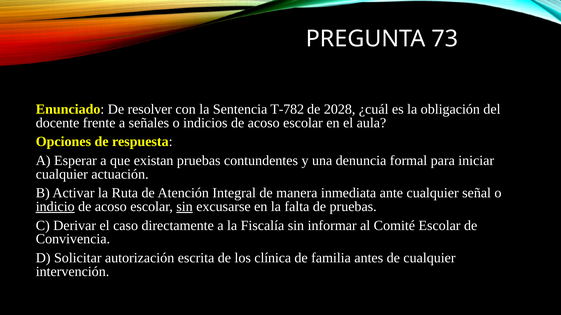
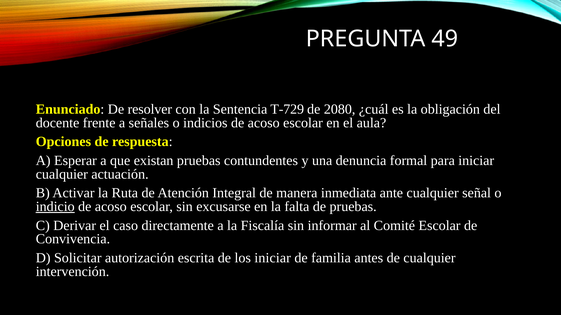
73: 73 -> 49
T-782: T-782 -> T-729
2028: 2028 -> 2080
sin at (185, 207) underline: present -> none
los clínica: clínica -> iniciar
